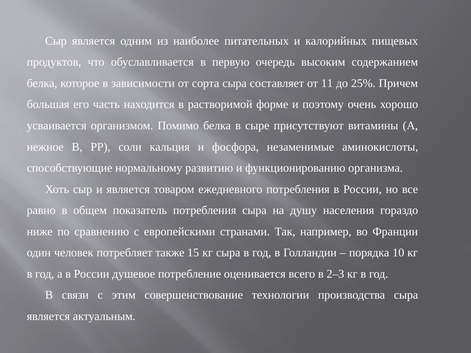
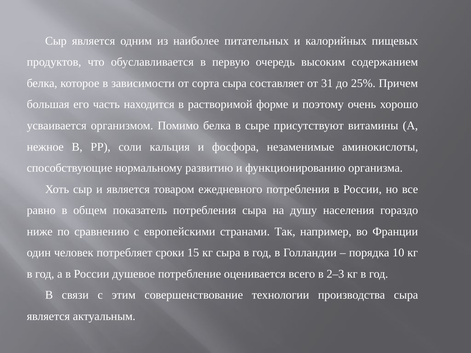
11: 11 -> 31
также: также -> сроки
